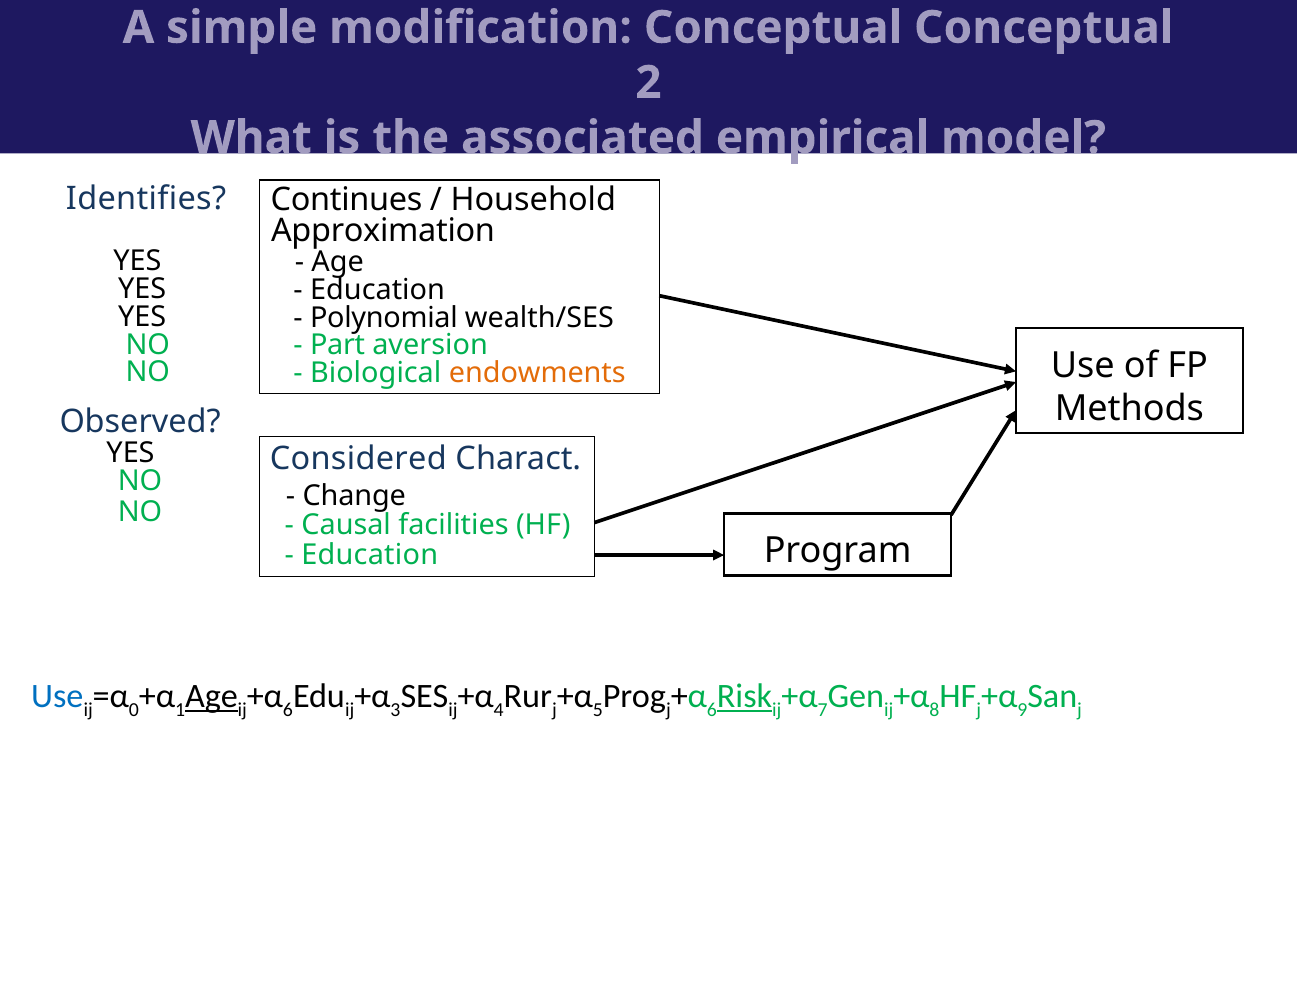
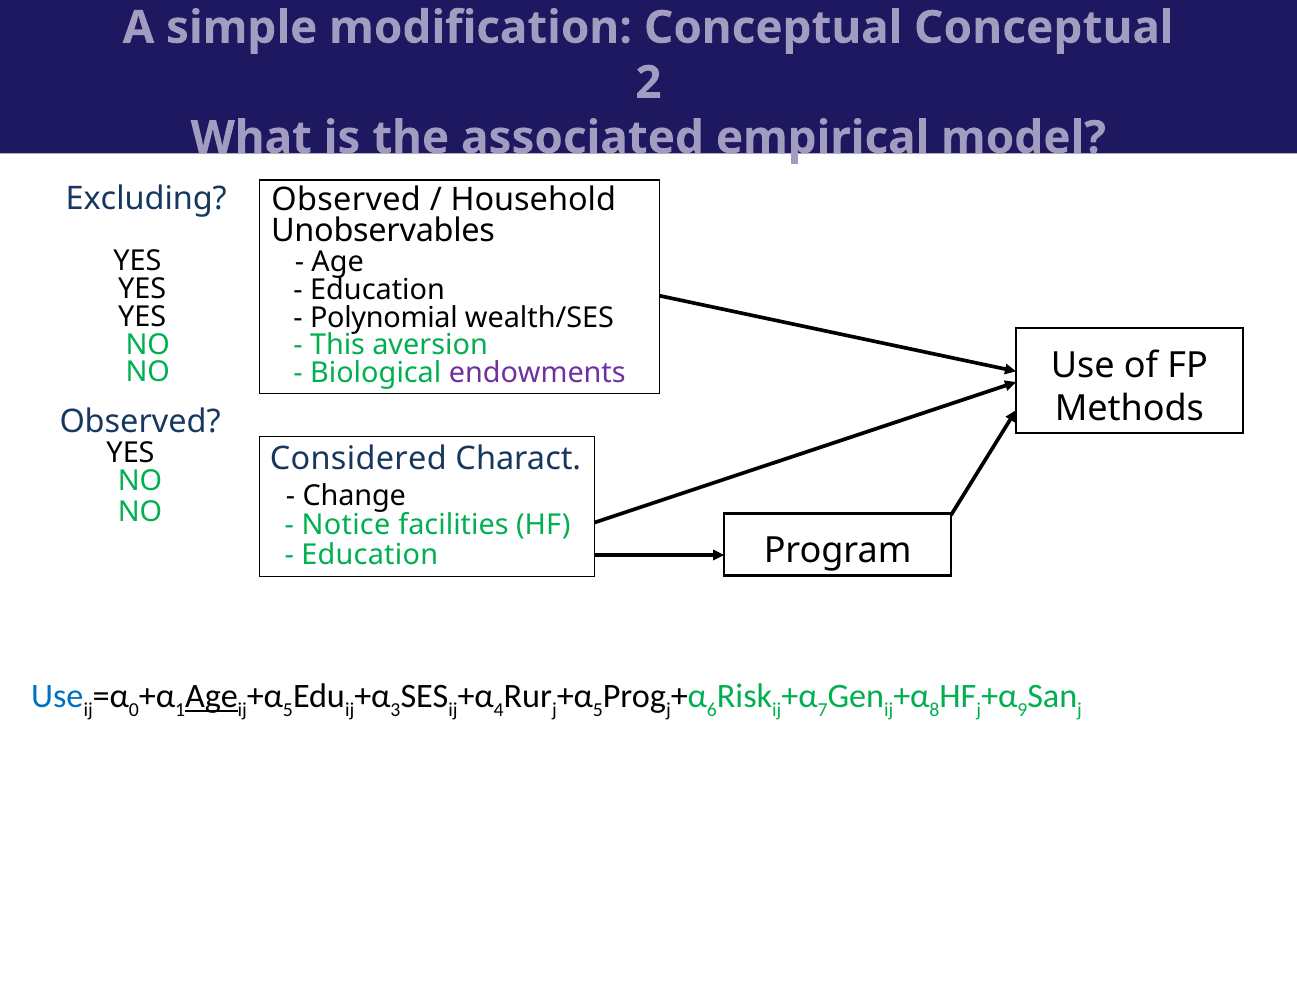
Identifies: Identifies -> Excluding
Continues at (346, 200): Continues -> Observed
Approximation: Approximation -> Unobservables
Part: Part -> This
endowments colour: orange -> purple
Causal: Causal -> Notice
6 at (288, 710): 6 -> 5
Risk underline: present -> none
